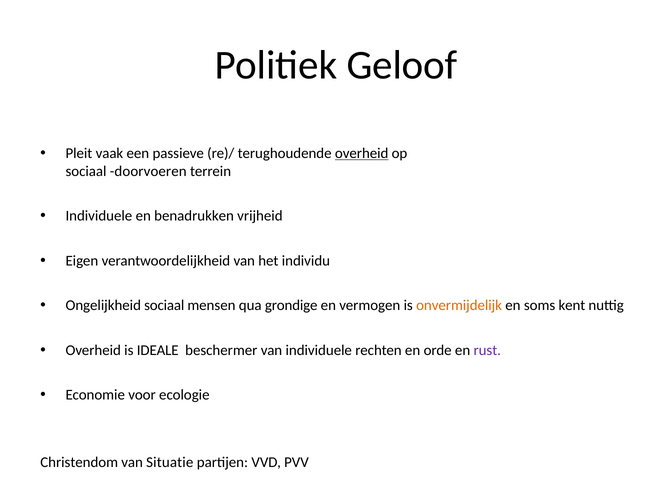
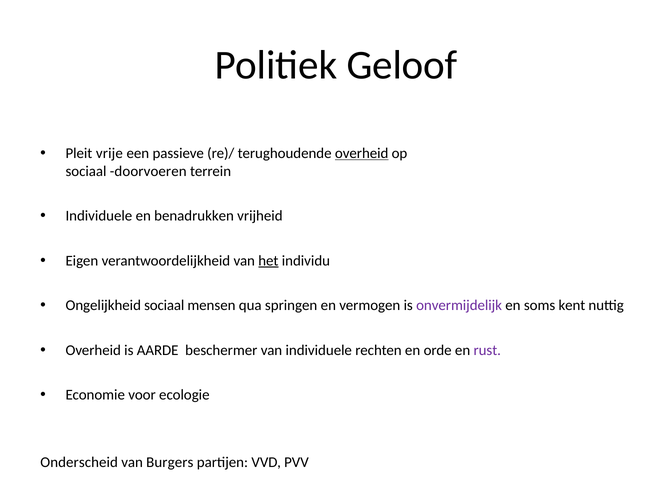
vaak: vaak -> vrije
het underline: none -> present
grondige: grondige -> springen
onvermijdelijk colour: orange -> purple
IDEALE: IDEALE -> AARDE
Christendom: Christendom -> Onderscheid
Situatie: Situatie -> Burgers
